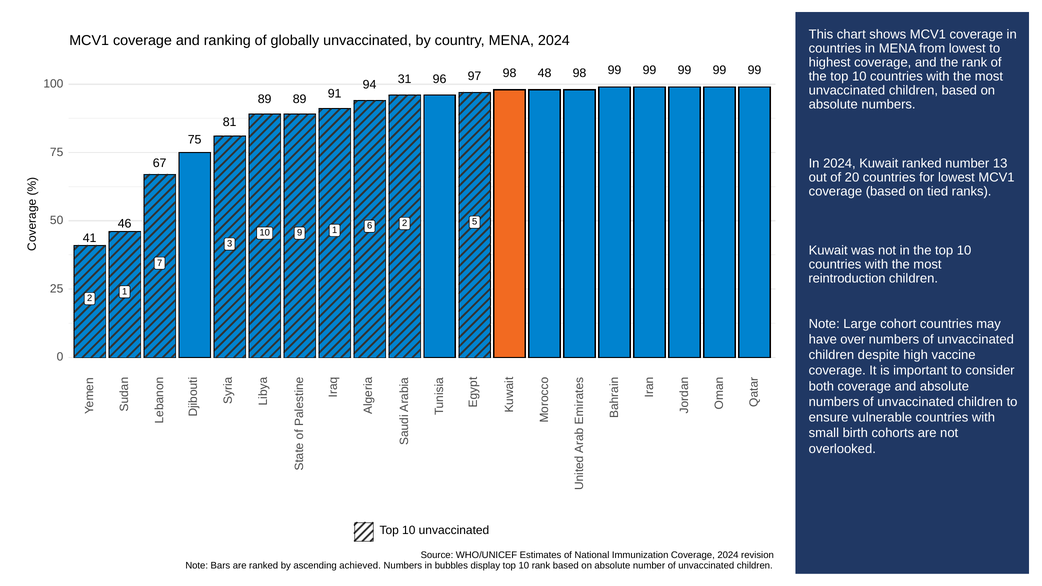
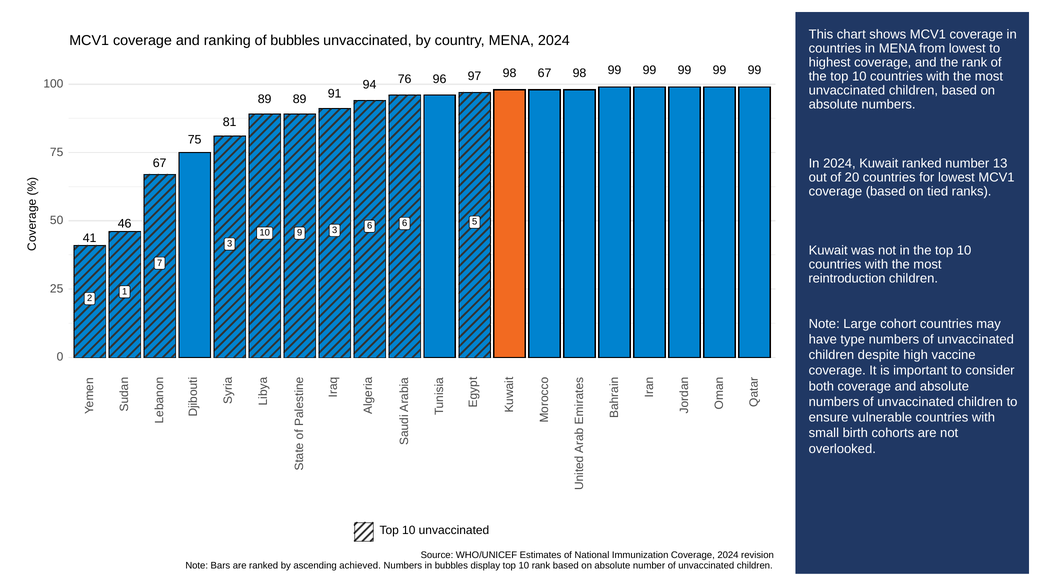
of globally: globally -> bubbles
31: 31 -> 76
97 48: 48 -> 67
10 1: 1 -> 3
6 2: 2 -> 6
over: over -> type
